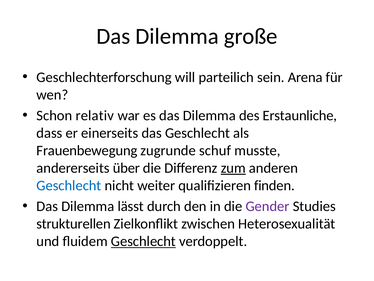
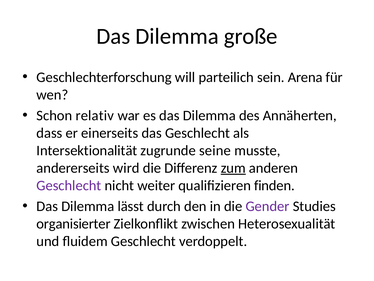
Erstaunliche: Erstaunliche -> Annäherten
Frauenbewegung: Frauenbewegung -> Intersektionalität
schuf: schuf -> seine
über: über -> wird
Geschlecht at (69, 185) colour: blue -> purple
strukturellen: strukturellen -> organisierter
Geschlecht at (143, 241) underline: present -> none
